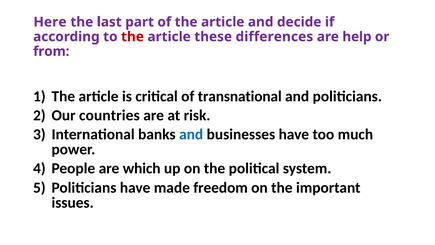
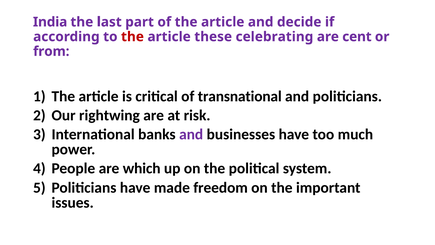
Here: Here -> India
differences: differences -> celebrating
help: help -> cent
countries: countries -> rightwing
and at (191, 134) colour: blue -> purple
